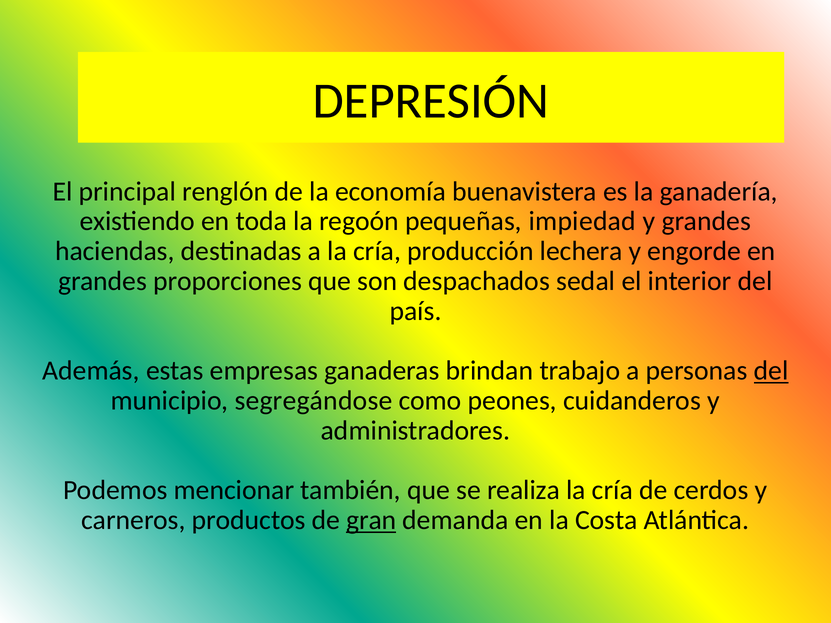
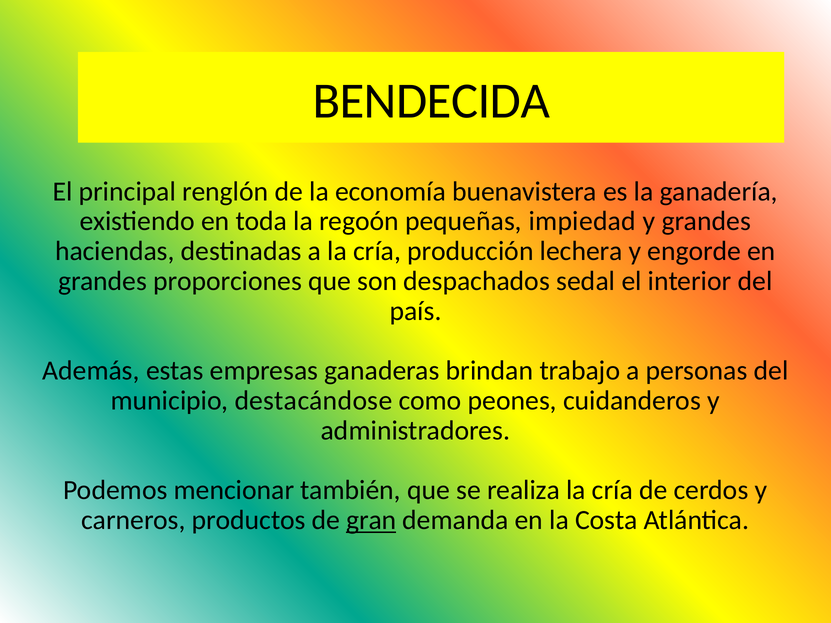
DEPRESIÓN: DEPRESIÓN -> BENDECIDA
del at (771, 371) underline: present -> none
segregándose: segregándose -> destacándose
